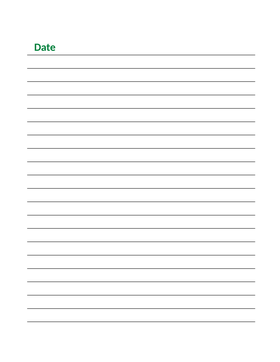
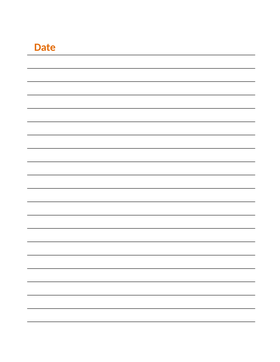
Date colour: green -> orange
